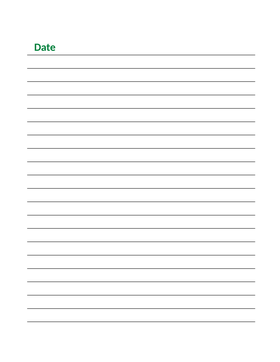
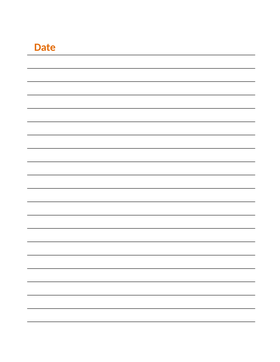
Date colour: green -> orange
